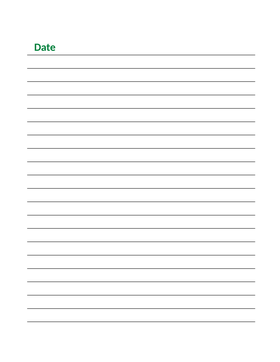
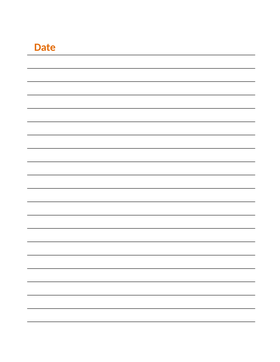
Date colour: green -> orange
